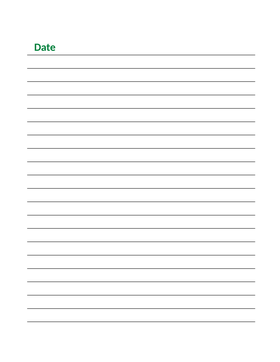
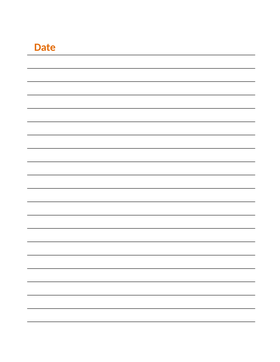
Date colour: green -> orange
